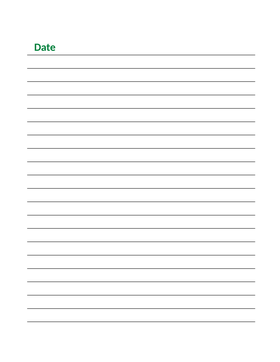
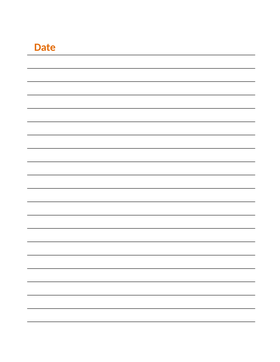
Date colour: green -> orange
